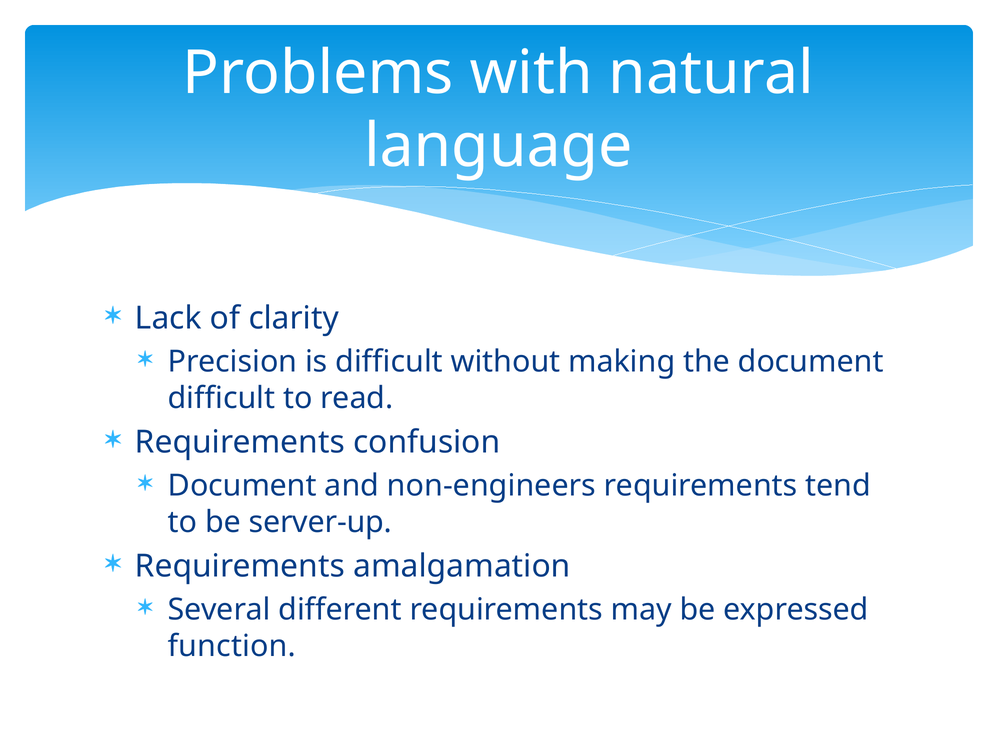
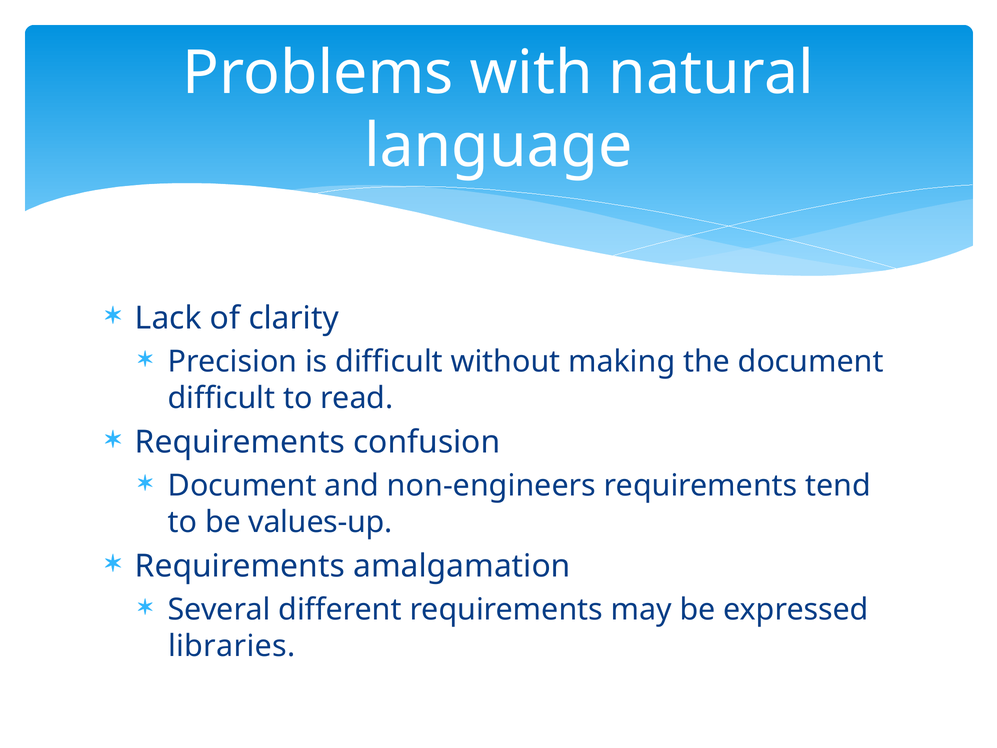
server-up: server-up -> values-up
function: function -> libraries
